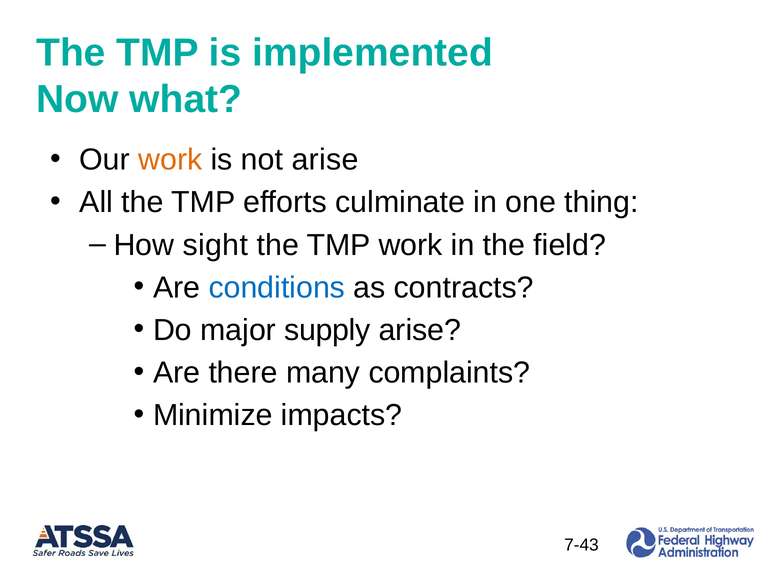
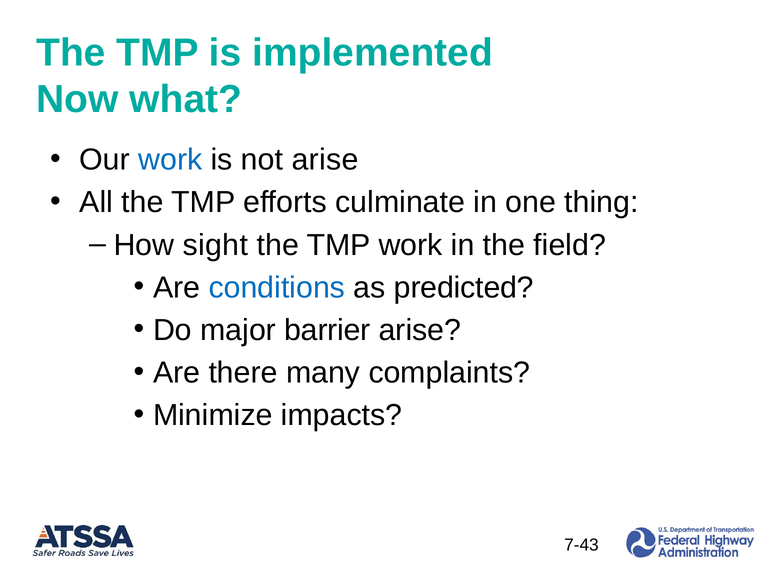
work at (170, 160) colour: orange -> blue
contracts: contracts -> predicted
supply: supply -> barrier
